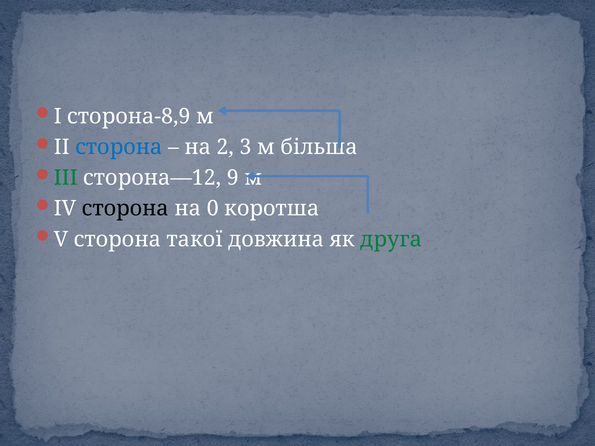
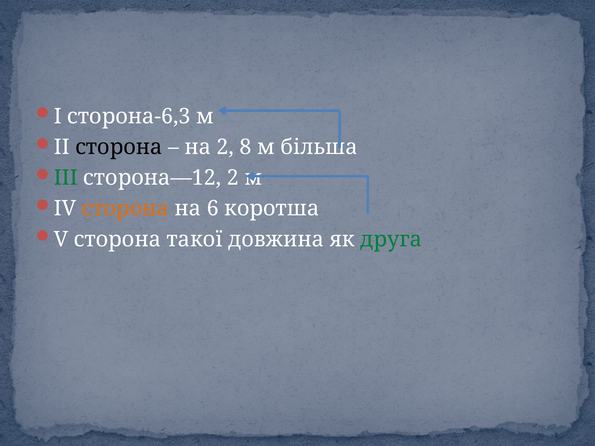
сторона-8,9: сторона-8,9 -> сторона-6,3
сторона at (119, 147) colour: blue -> black
3: 3 -> 8
сторона—12 9: 9 -> 2
сторона at (125, 209) colour: black -> orange
0: 0 -> 6
